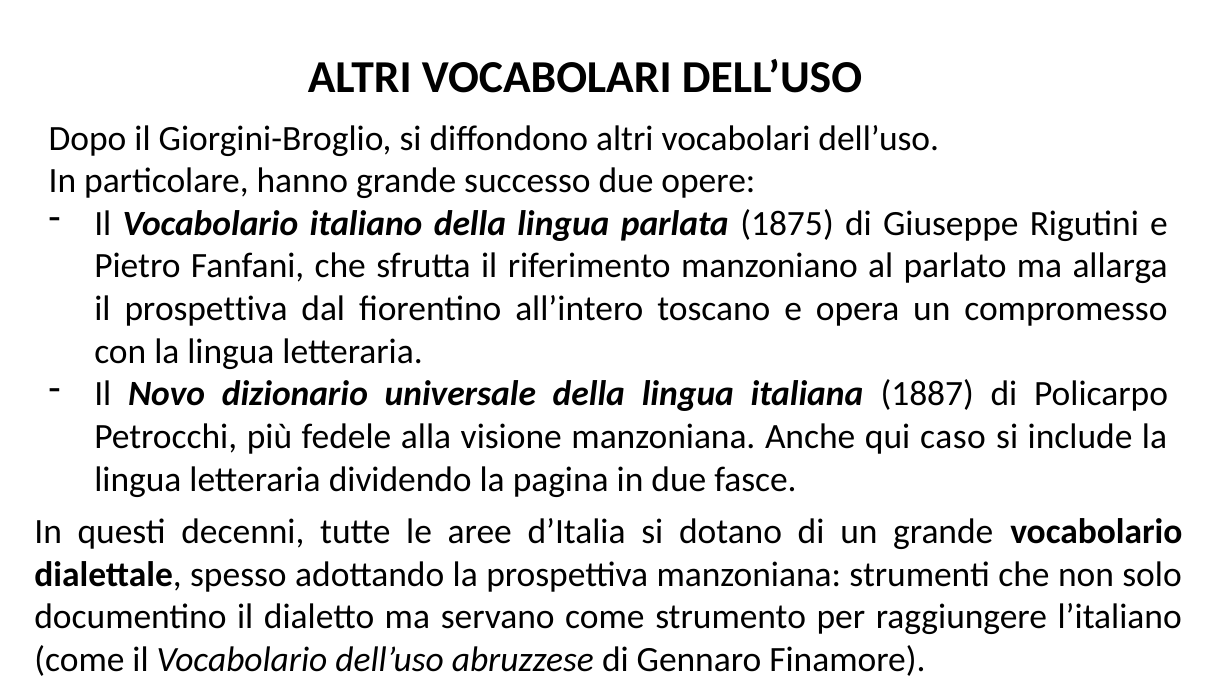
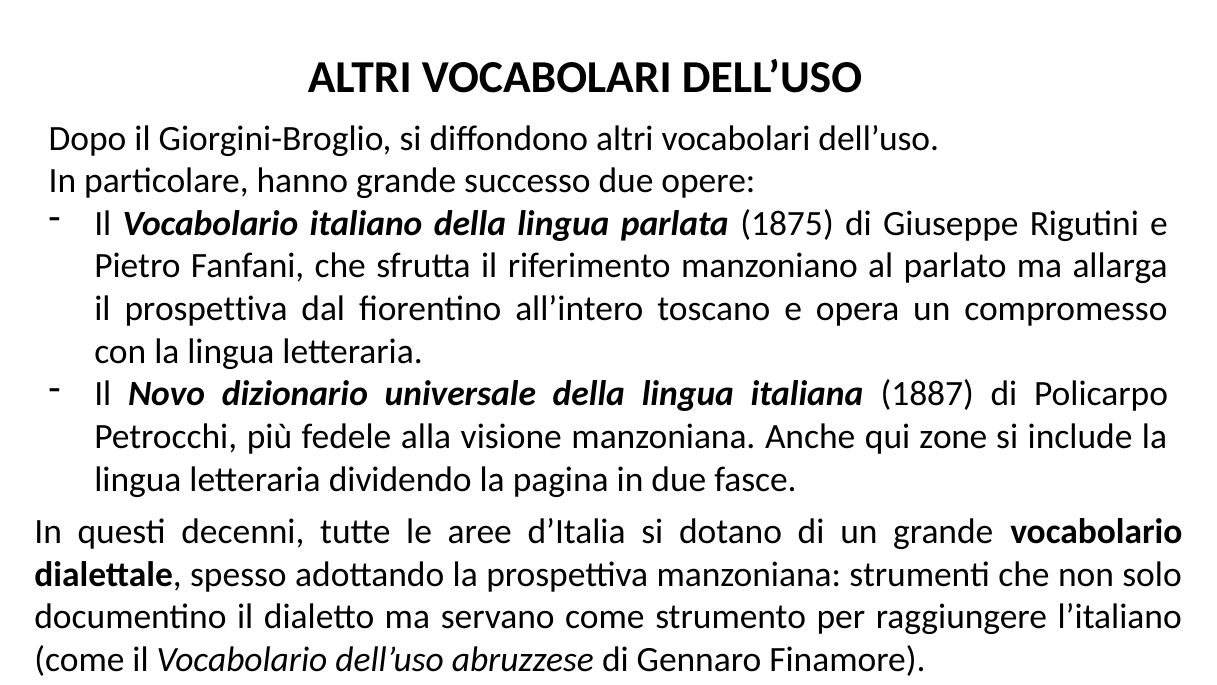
caso: caso -> zone
